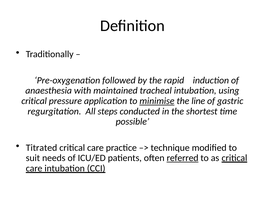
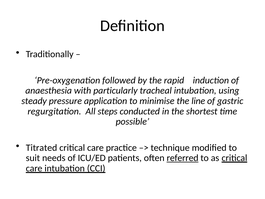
maintained: maintained -> particularly
critical at (34, 101): critical -> steady
minimise underline: present -> none
